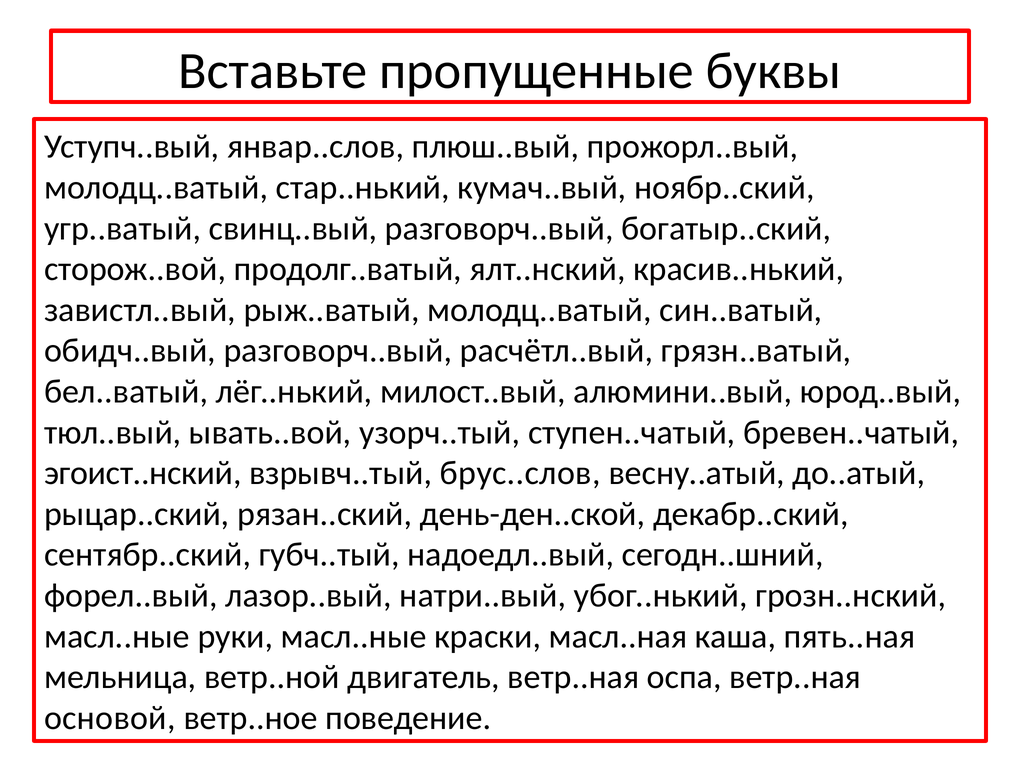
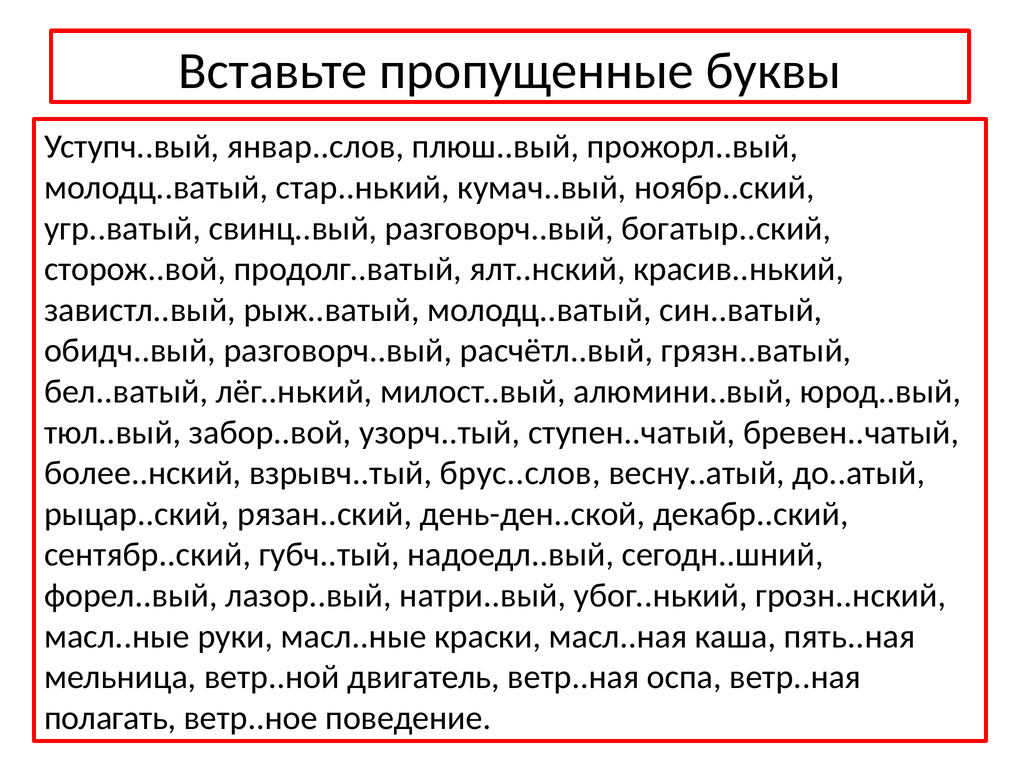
ывать..вой: ывать..вой -> забор..вой
эгоист..нский: эгоист..нский -> более..нский
основой: основой -> полагать
